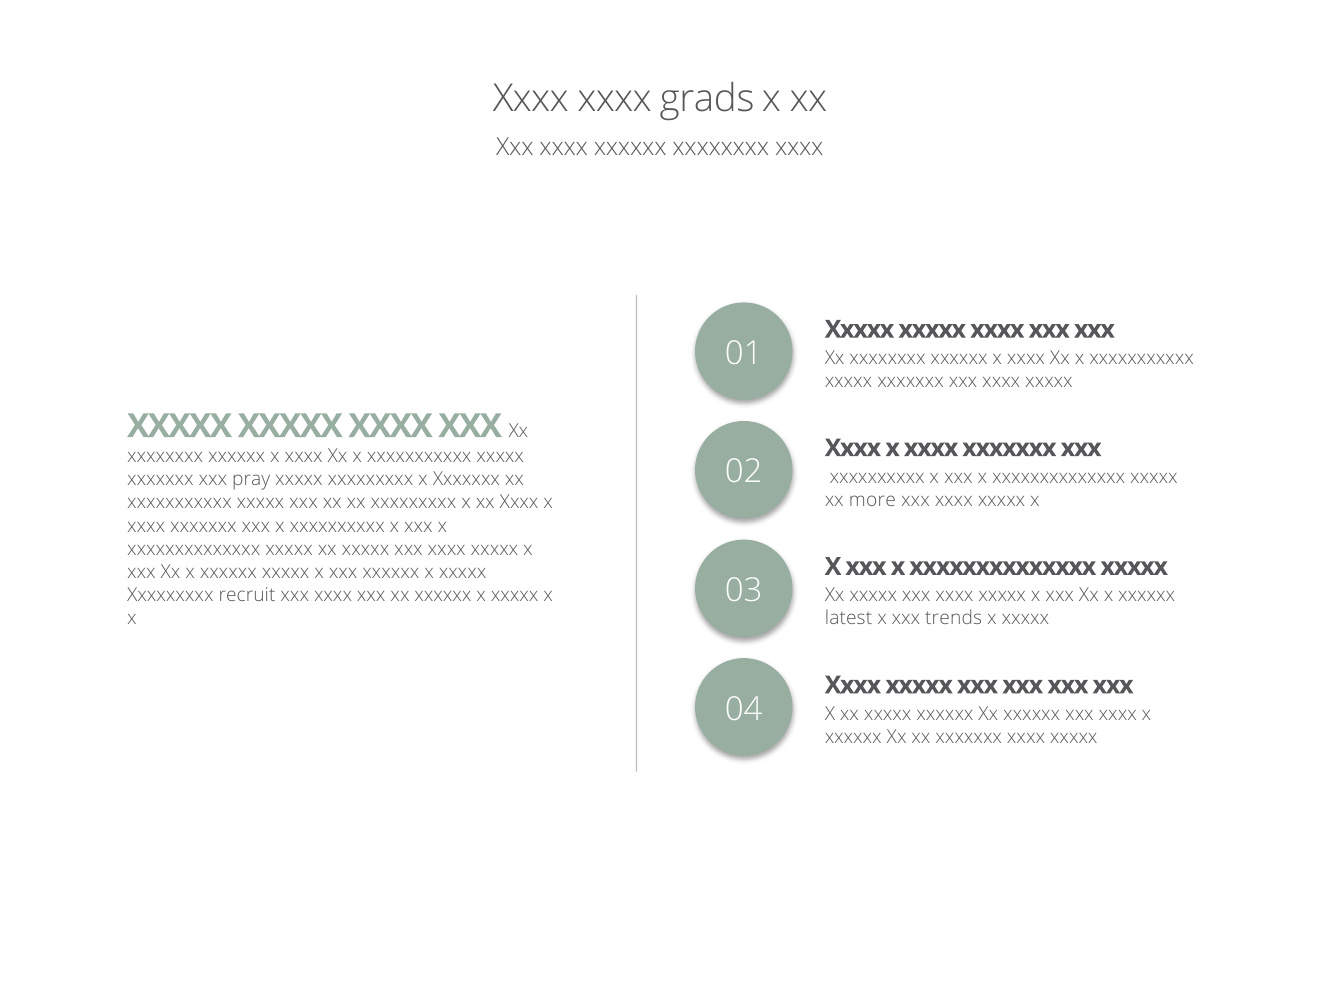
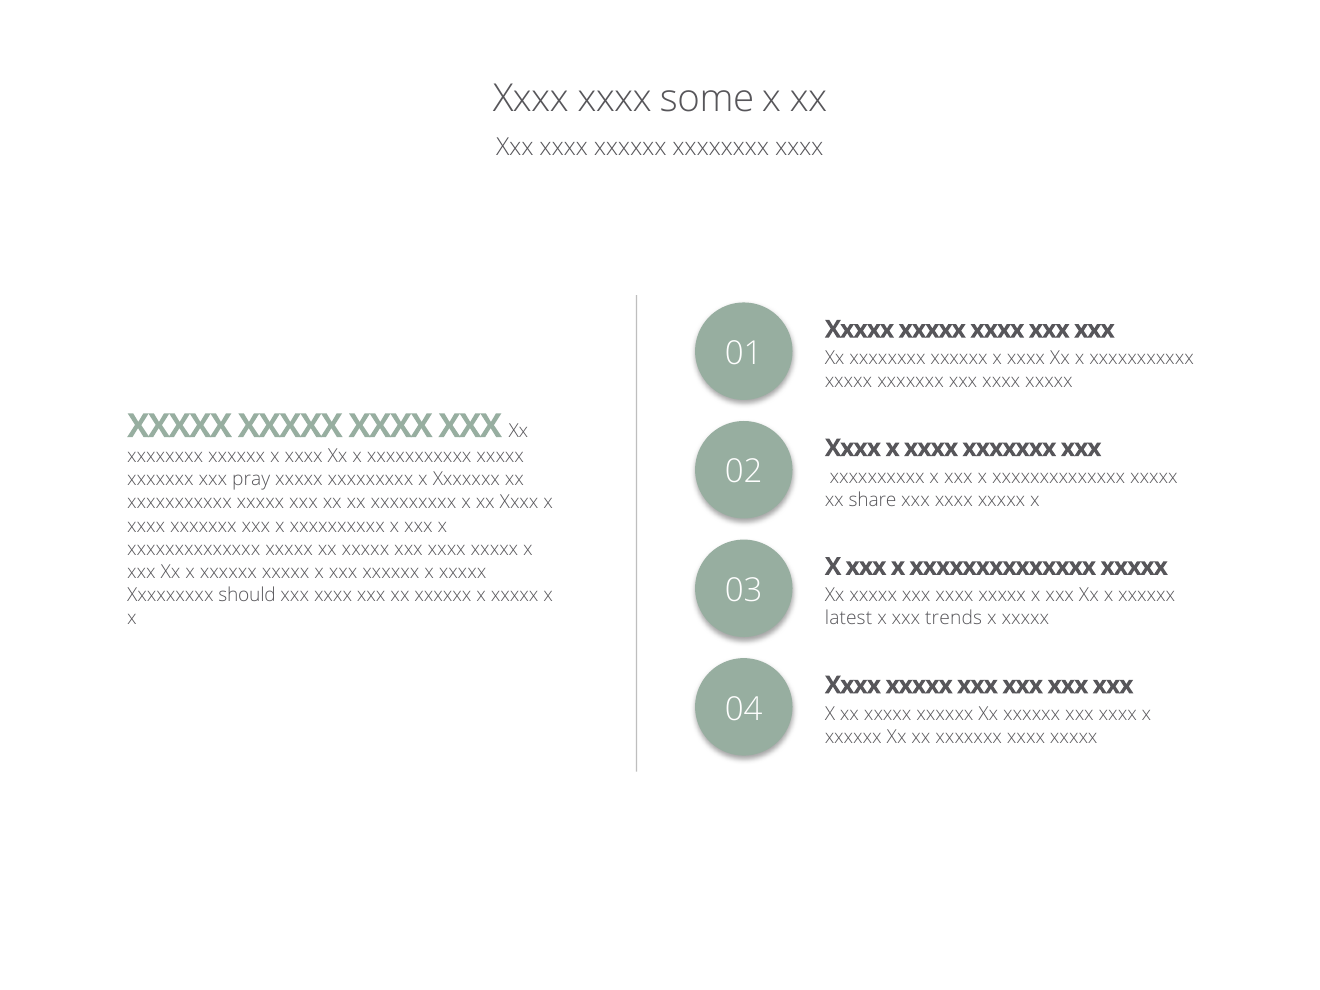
grads: grads -> some
more: more -> share
recruit: recruit -> should
